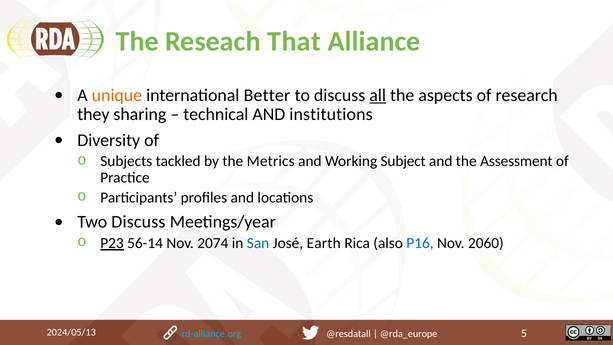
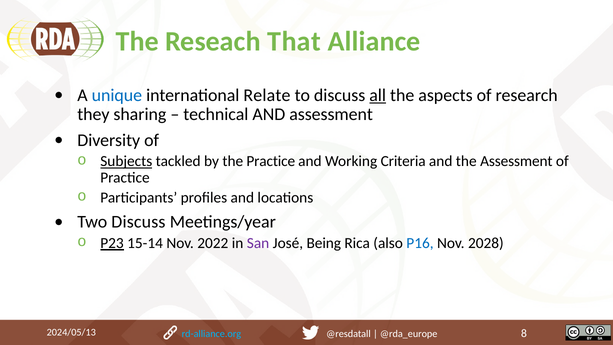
unique colour: orange -> blue
Better: Better -> Relate
AND institutions: institutions -> assessment
Subjects underline: none -> present
the Metrics: Metrics -> Practice
Subject: Subject -> Criteria
56-14: 56-14 -> 15-14
2074: 2074 -> 2022
San colour: blue -> purple
Earth: Earth -> Being
2060: 2060 -> 2028
5: 5 -> 8
